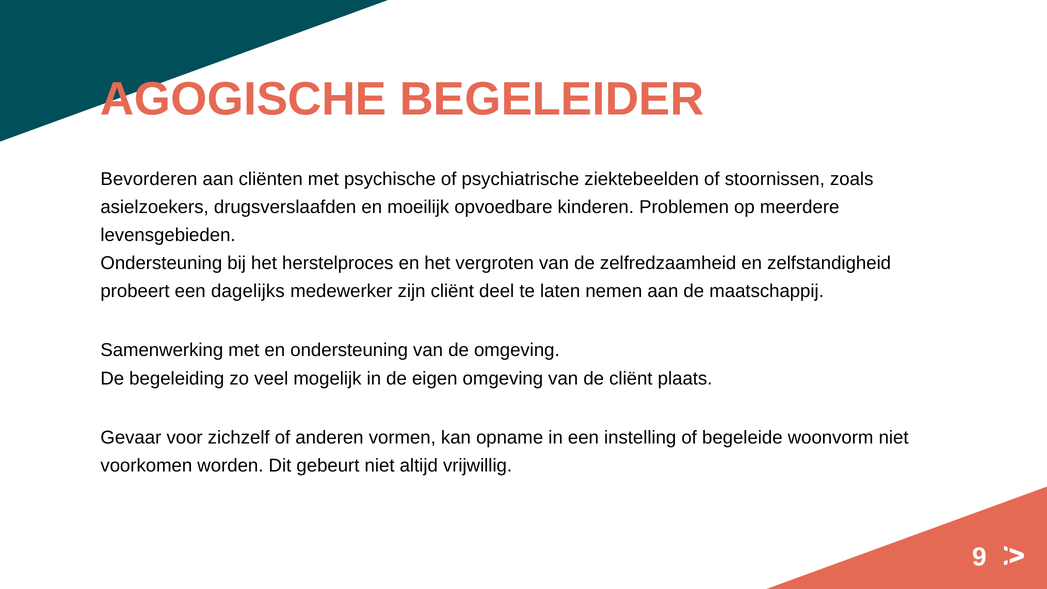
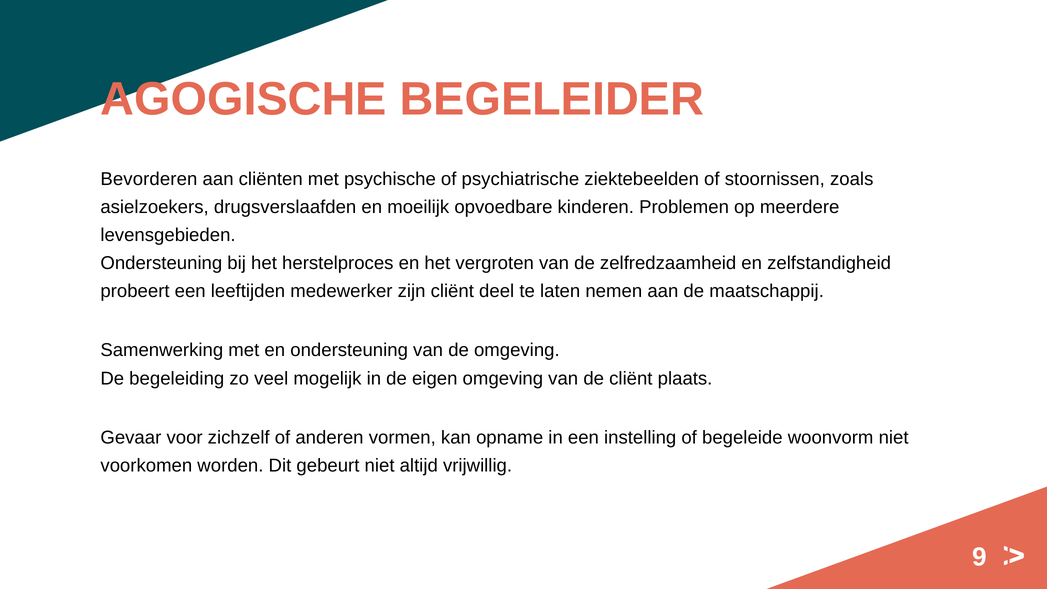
dagelijks: dagelijks -> leeftijden
